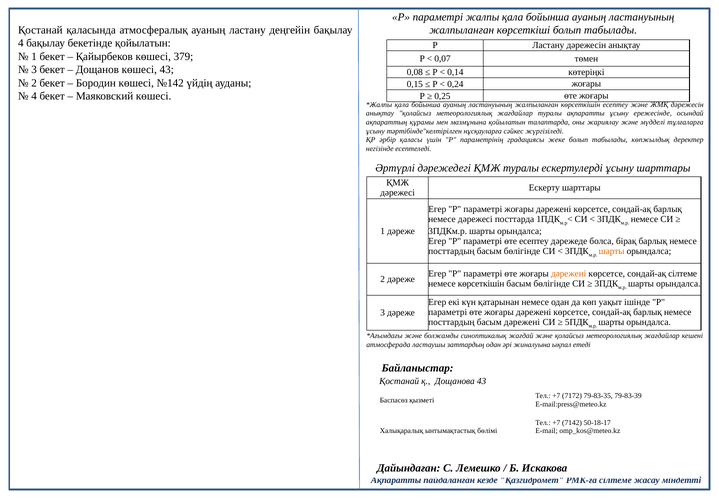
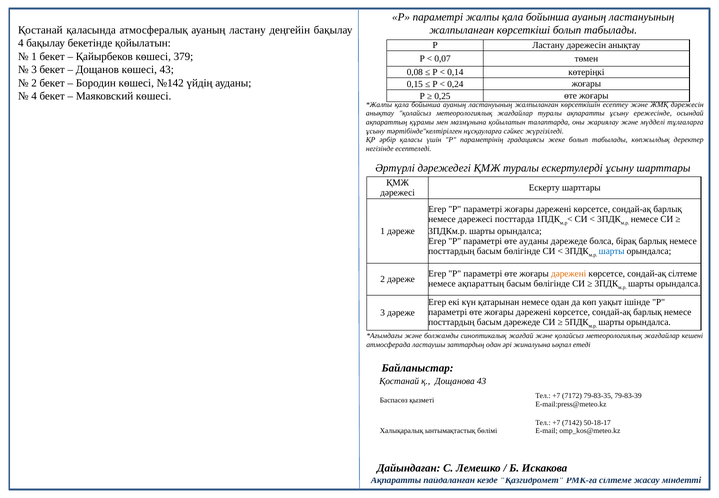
өте есептеу: есептеу -> ауданы
шарты at (612, 251) colour: orange -> blue
немесе көрсеткішін: көрсеткішін -> ақпараттың
басым дәрежені: дәрежені -> дәрежеде
